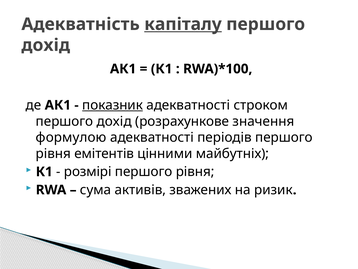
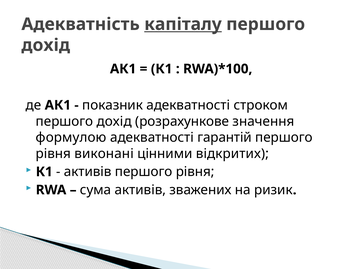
показник underline: present -> none
періодів: періодів -> гарантій
емітентів: емітентів -> виконані
майбутніх: майбутніх -> відкритих
розмірі at (88, 171): розмірі -> активів
